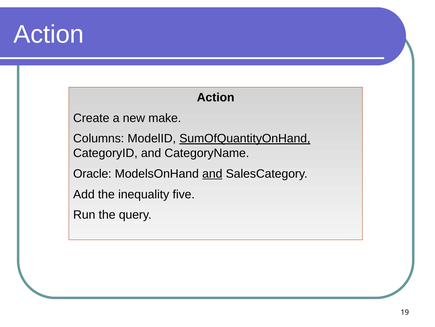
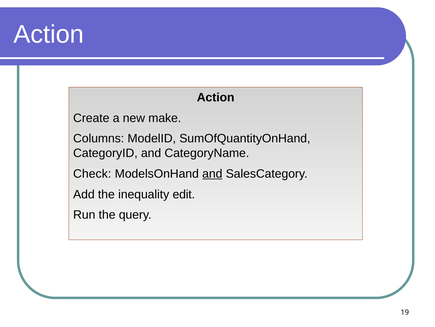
SumOfQuantityOnHand underline: present -> none
Oracle: Oracle -> Check
five: five -> edit
